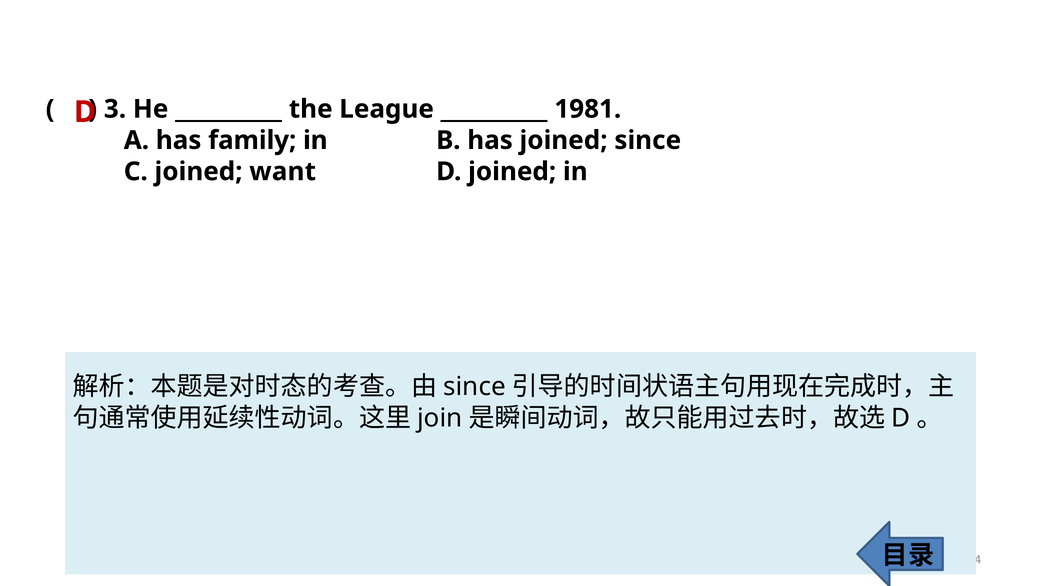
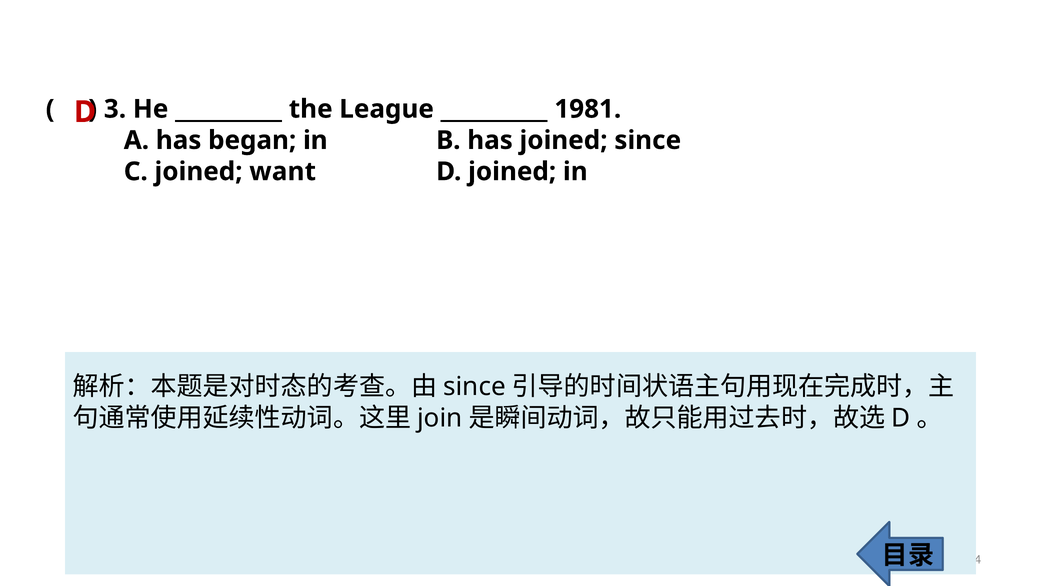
family: family -> began
